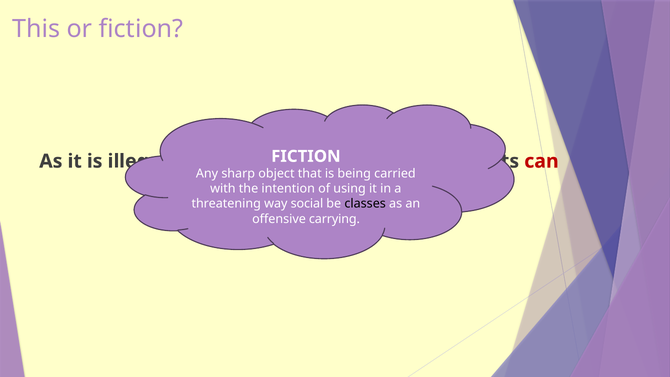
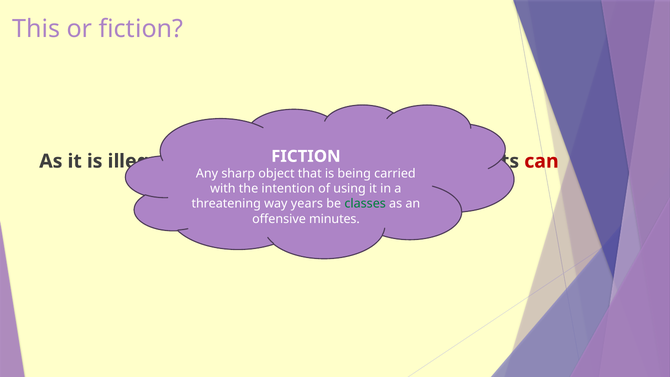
social: social -> years
classes colour: black -> green
carrying: carrying -> minutes
